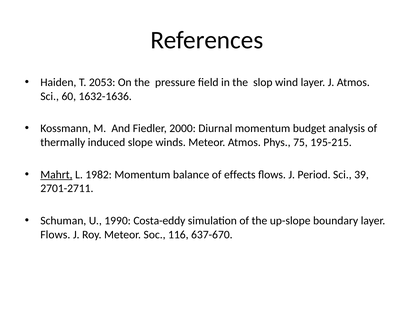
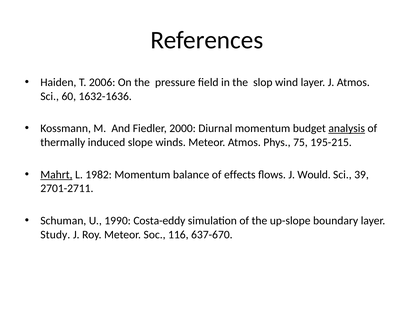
2053: 2053 -> 2006
analysis underline: none -> present
Period: Period -> Would
Flows at (55, 234): Flows -> Study
